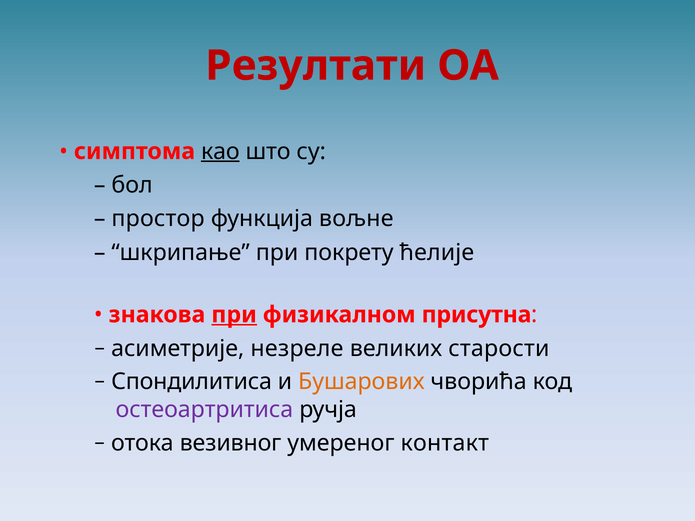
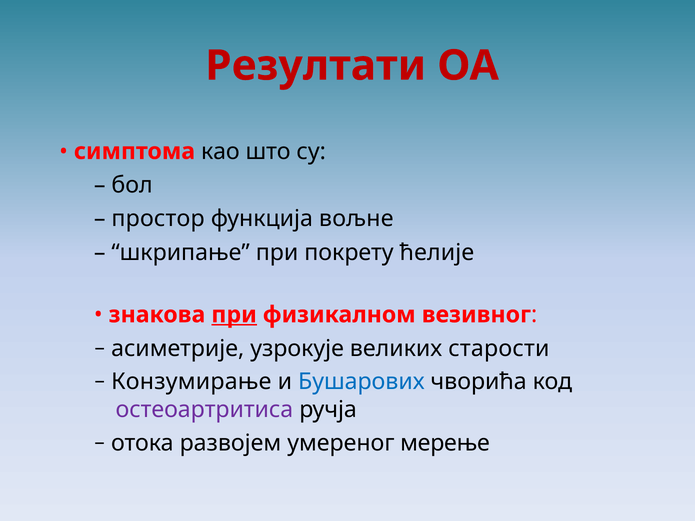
као underline: present -> none
присутна: присутна -> везивног
незреле: незреле -> узрокује
Спондилитиса: Спондилитиса -> Конзумирање
Бушарових colour: orange -> blue
везивног: везивног -> развојем
контакт: контакт -> мерење
